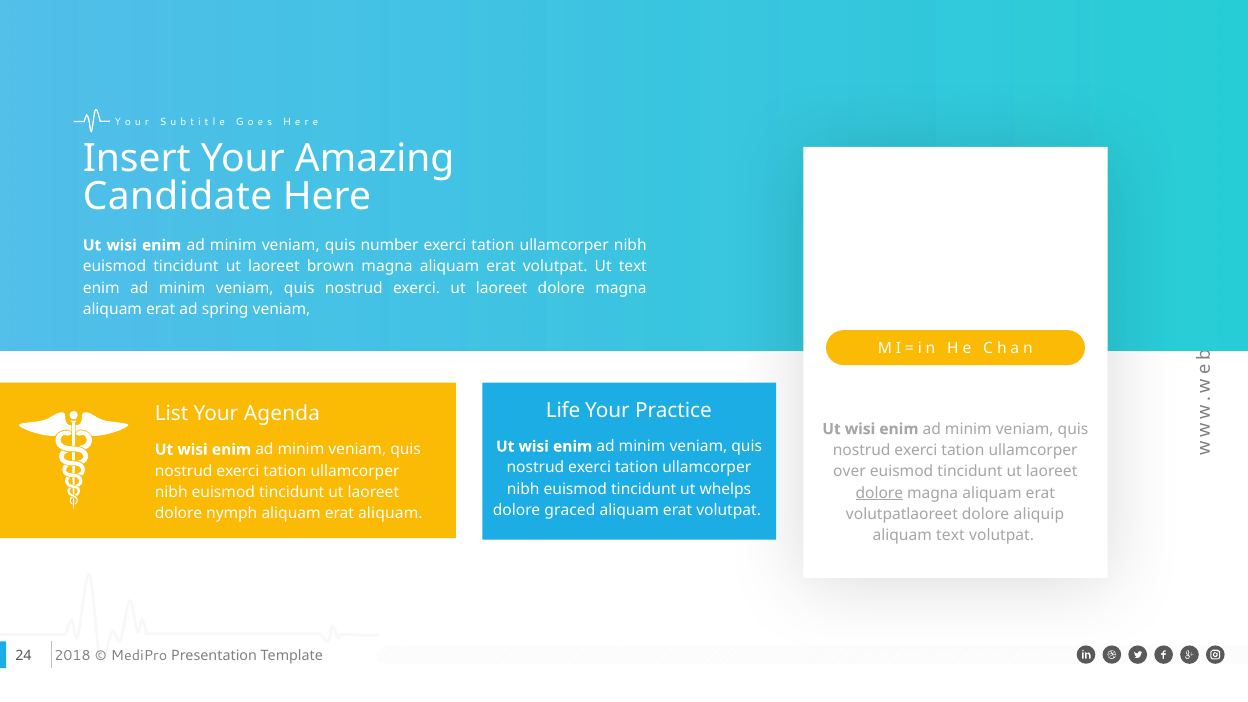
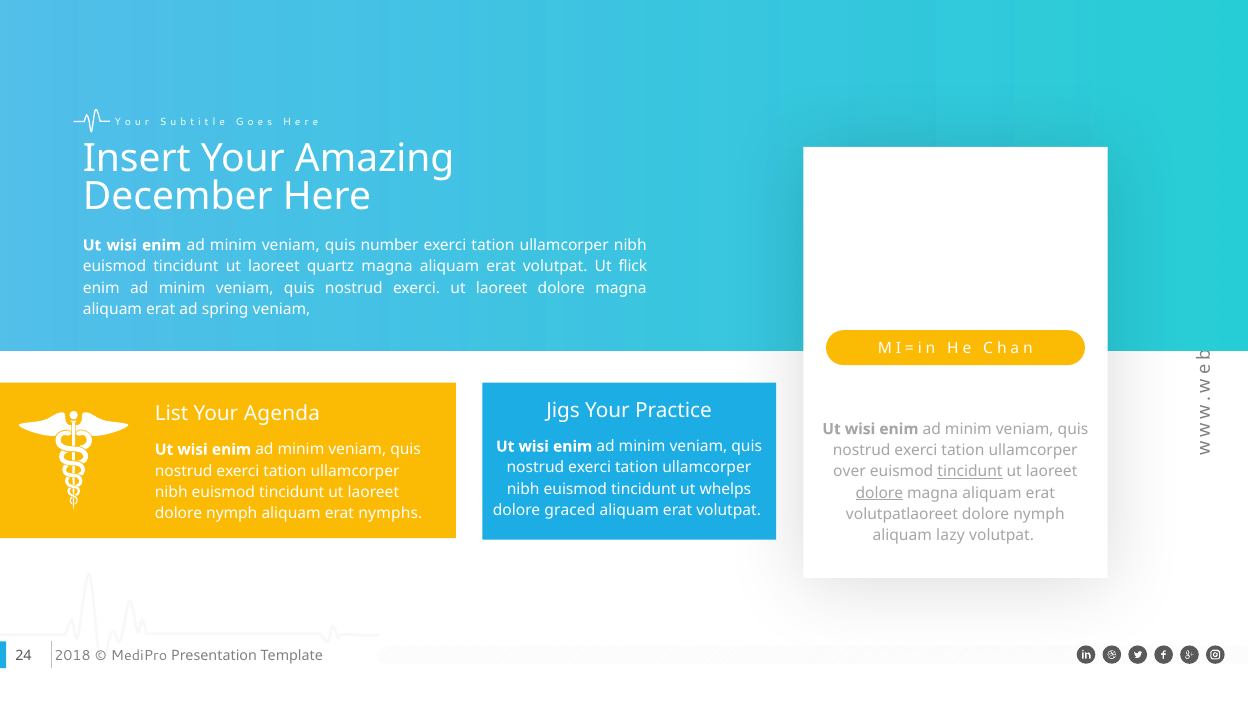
Candidate: Candidate -> December
brown: brown -> quartz
Ut text: text -> flick
Life: Life -> Jigs
tincidunt at (970, 472) underline: none -> present
erat aliquam: aliquam -> nymphs
volutpatlaoreet dolore aliquip: aliquip -> nymph
aliquam text: text -> lazy
